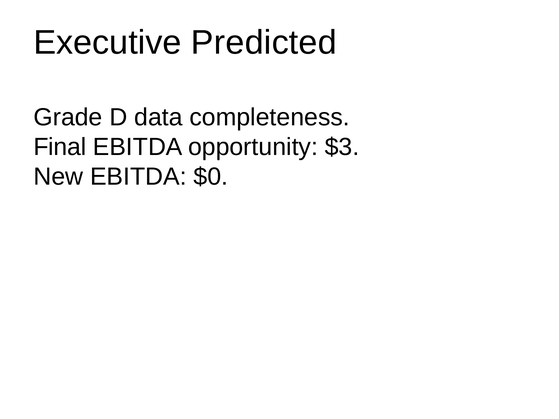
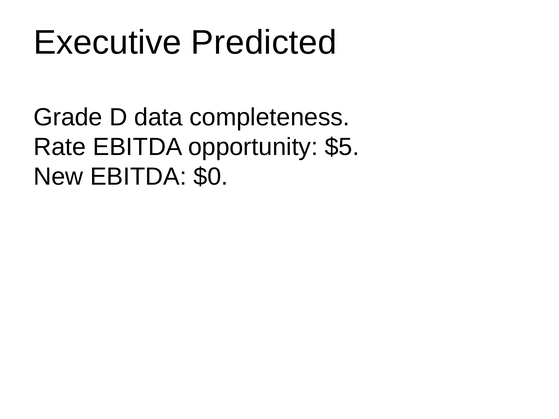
Final: Final -> Rate
$3: $3 -> $5
